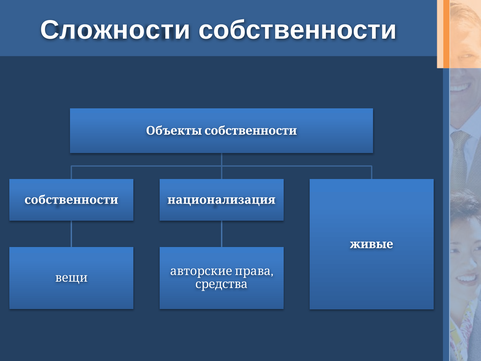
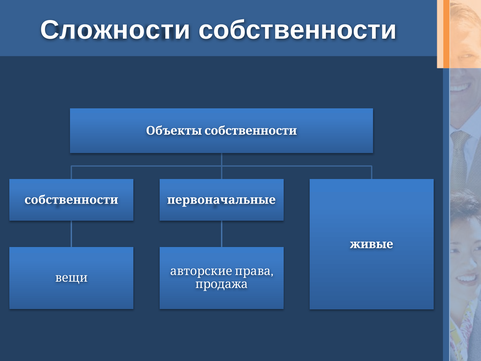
национализация: национализация -> первоначальные
средства: средства -> продажа
